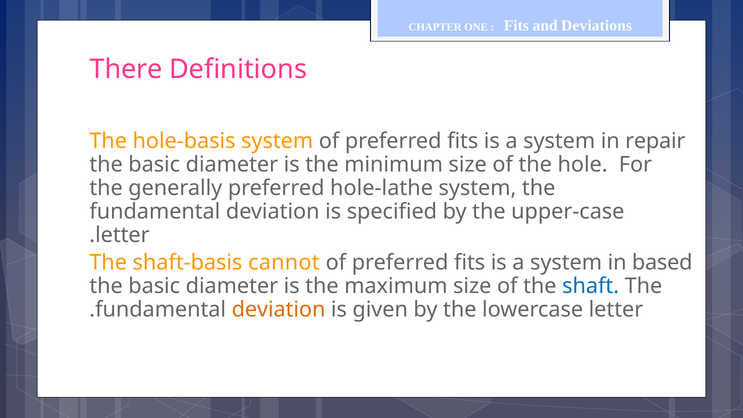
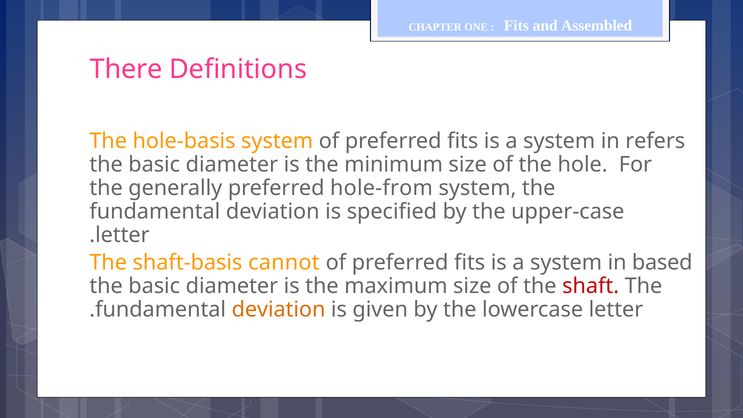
Deviations: Deviations -> Assembled
repair: repair -> refers
hole-lathe: hole-lathe -> hole-from
shaft colour: blue -> red
